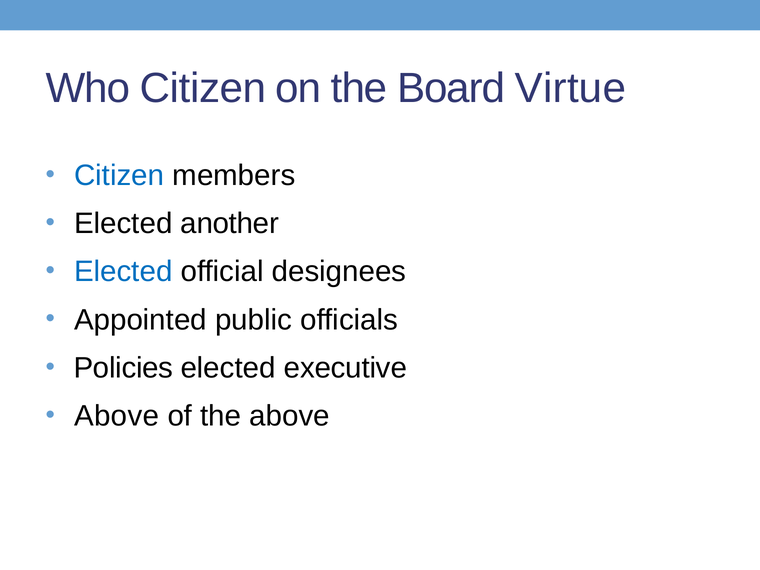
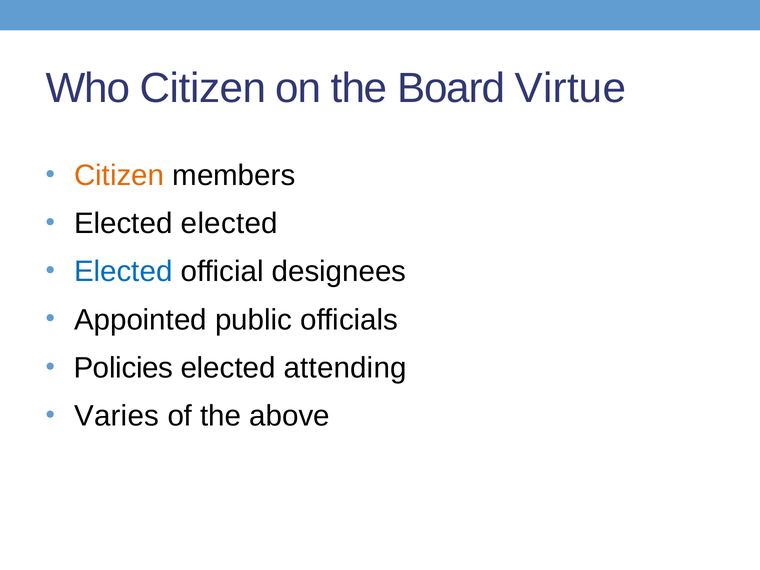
Citizen at (119, 176) colour: blue -> orange
Elected another: another -> elected
executive: executive -> attending
Above at (117, 416): Above -> Varies
